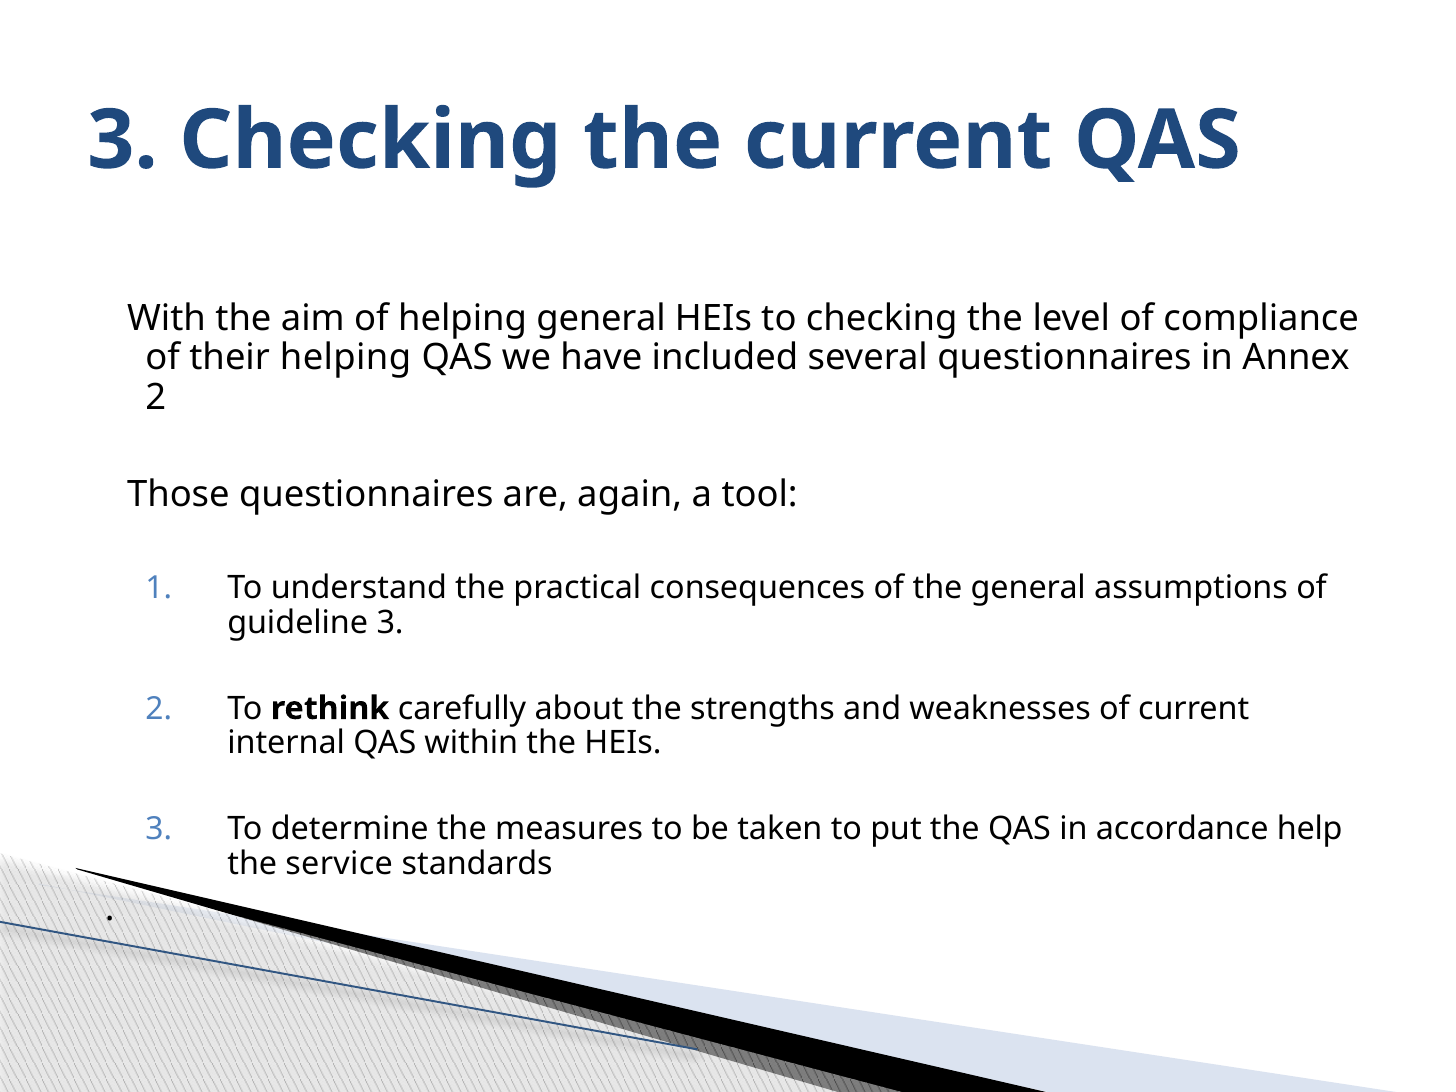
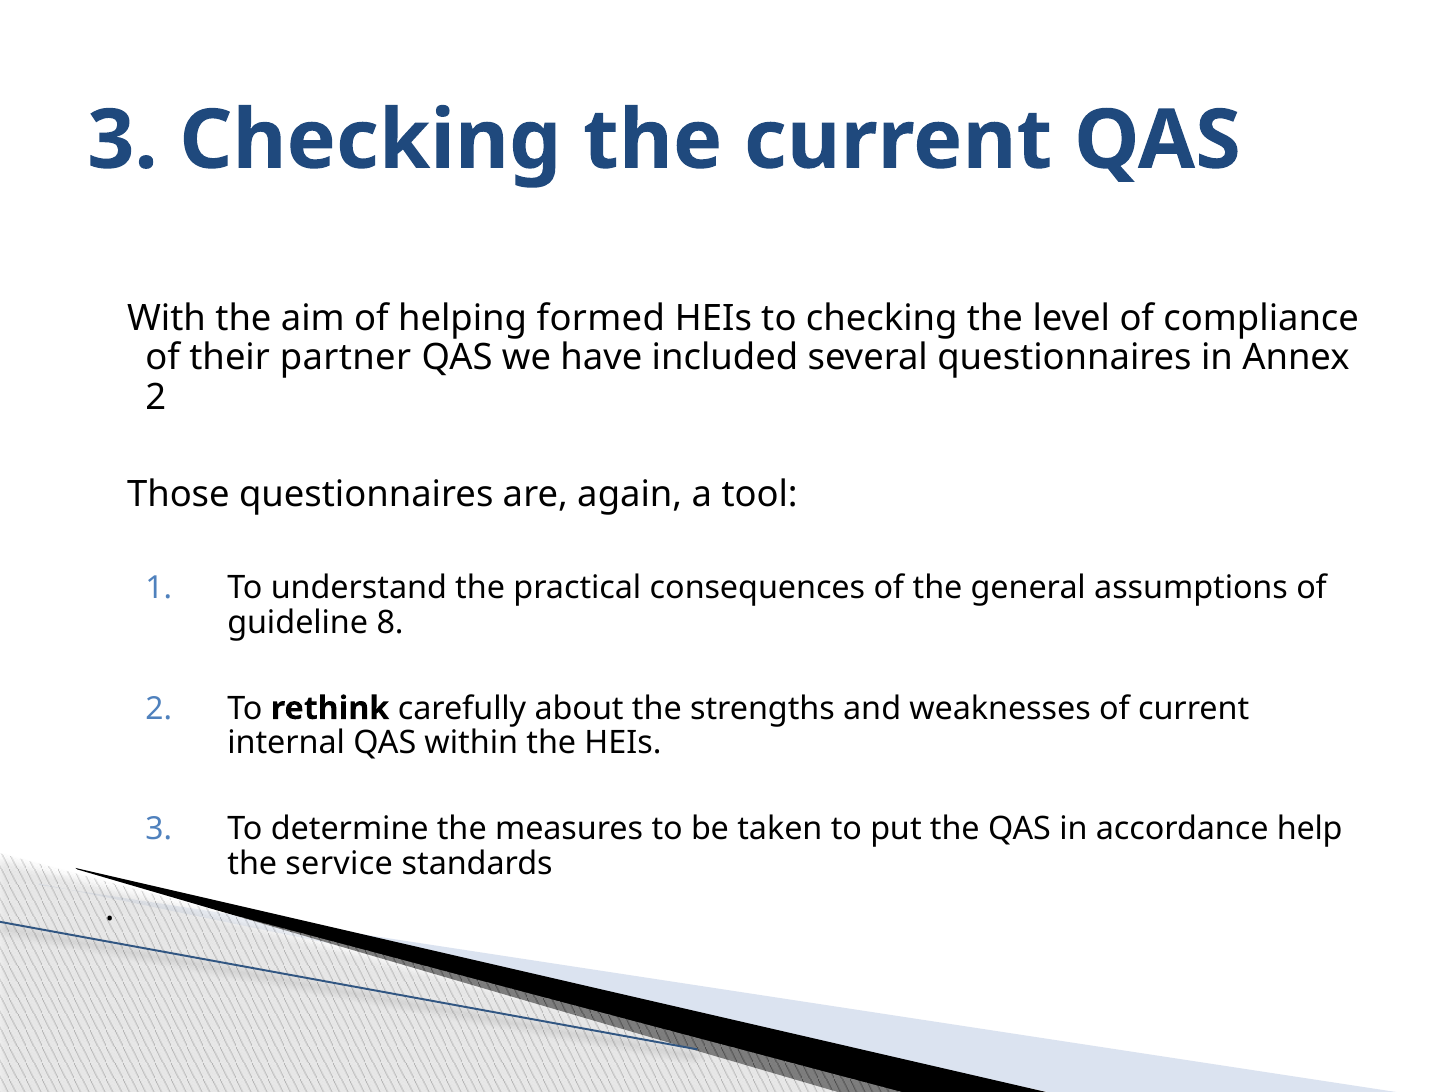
helping general: general -> formed
their helping: helping -> partner
guideline 3: 3 -> 8
